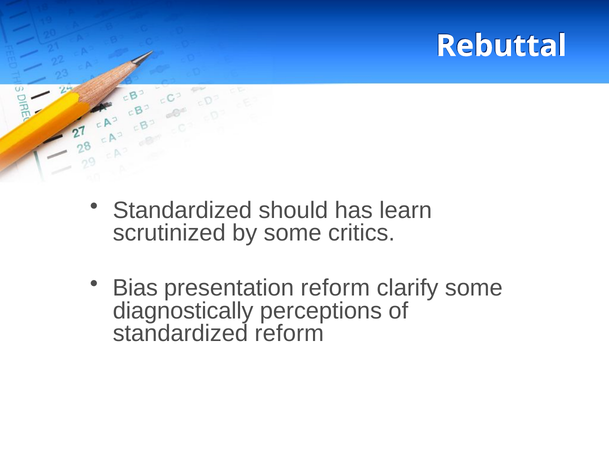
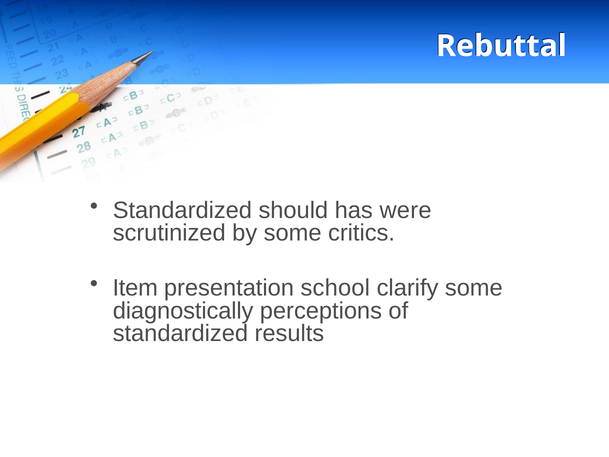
learn: learn -> were
Bias: Bias -> Item
presentation reform: reform -> school
standardized reform: reform -> results
